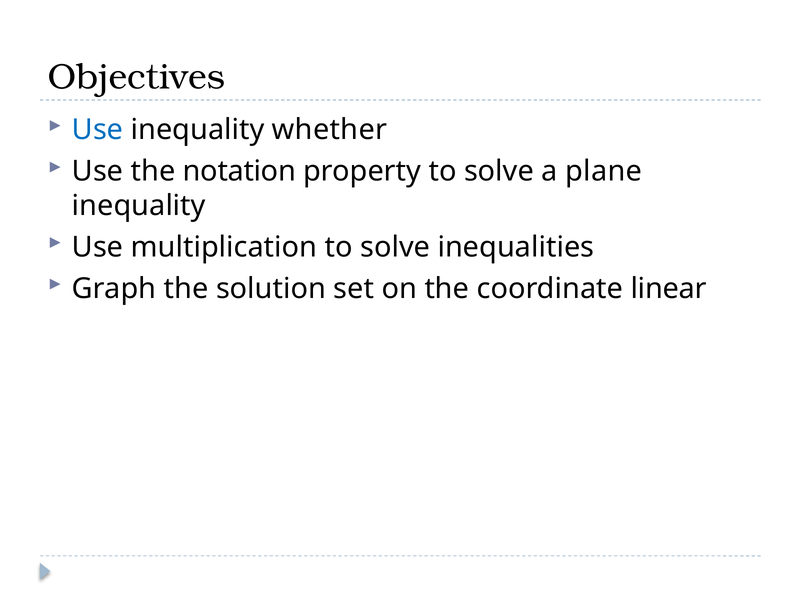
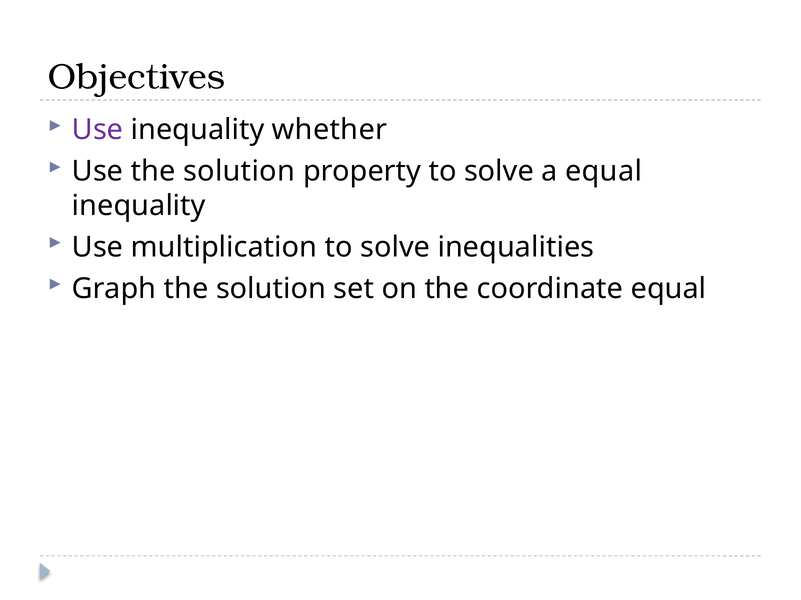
Use at (98, 130) colour: blue -> purple
Use the notation: notation -> solution
a plane: plane -> equal
coordinate linear: linear -> equal
